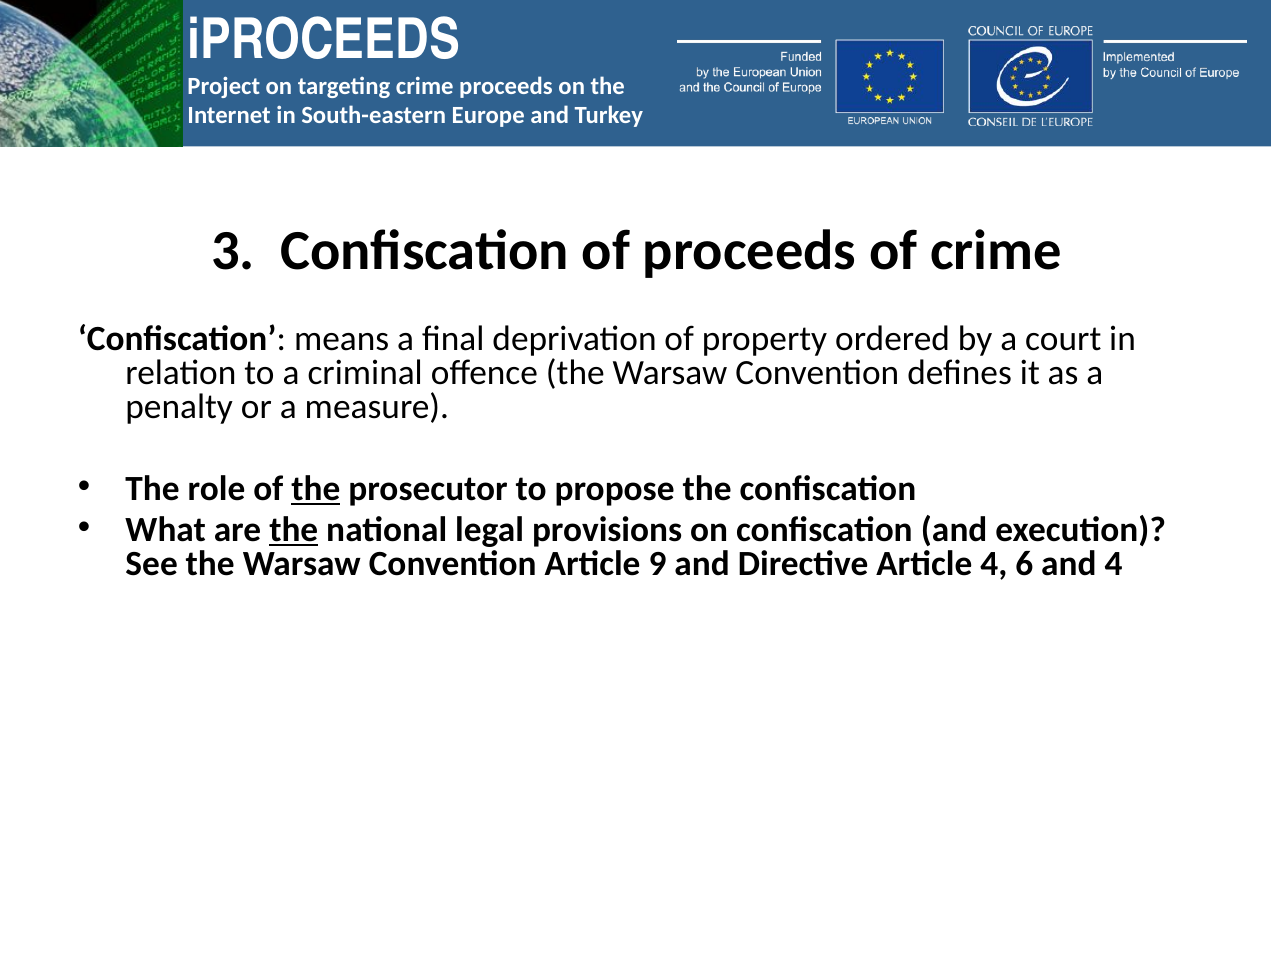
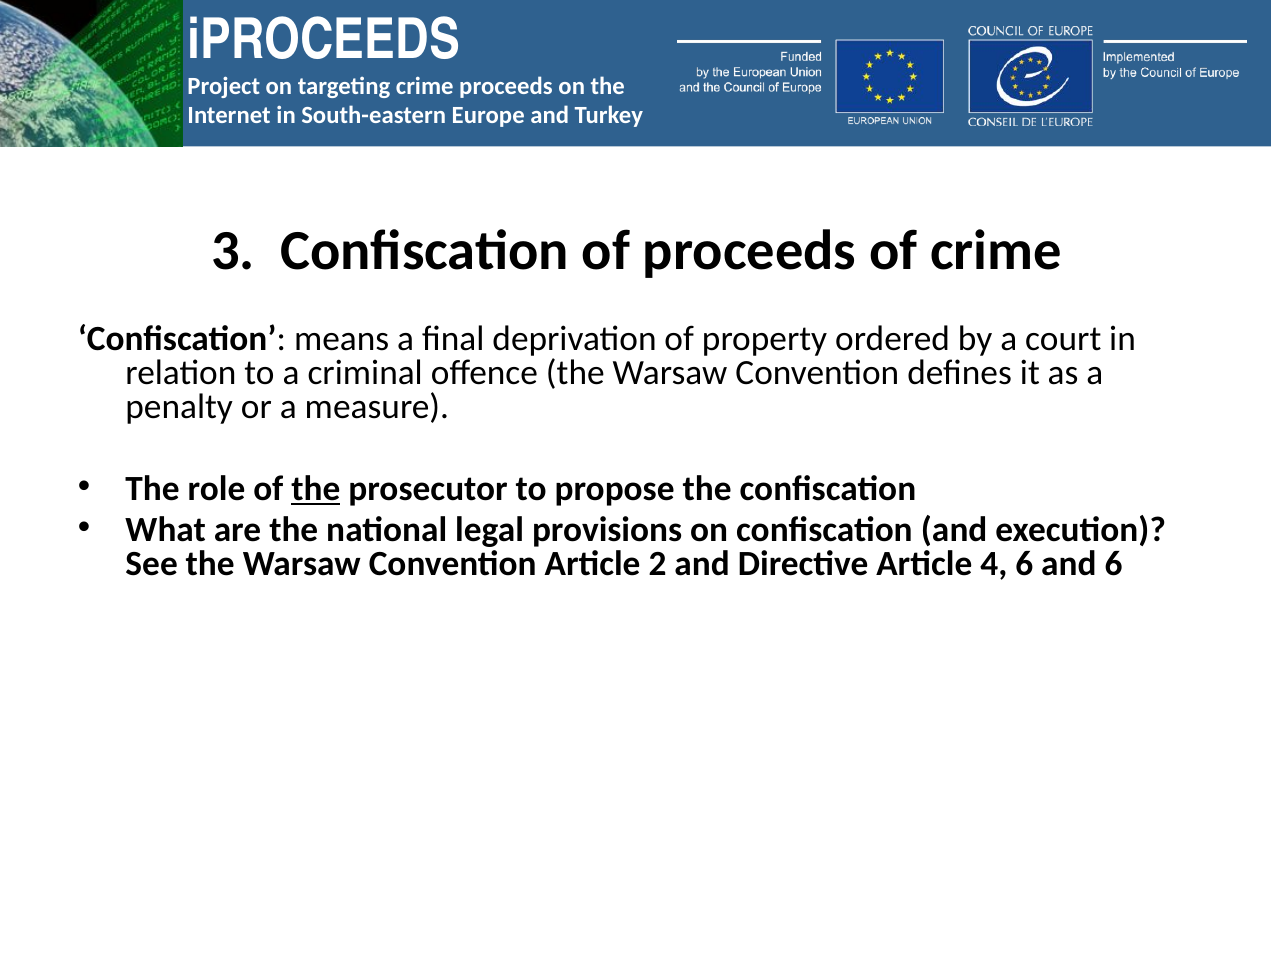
the at (294, 529) underline: present -> none
9: 9 -> 2
and 4: 4 -> 6
